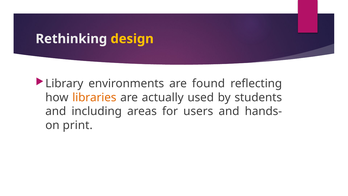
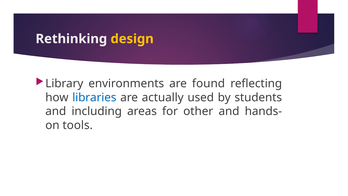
libraries colour: orange -> blue
users: users -> other
print: print -> tools
